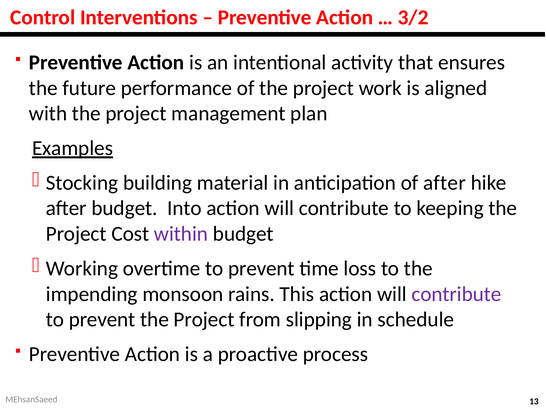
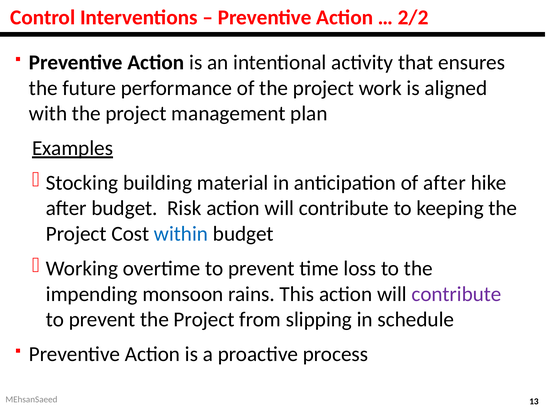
3/2: 3/2 -> 2/2
Into: Into -> Risk
within colour: purple -> blue
